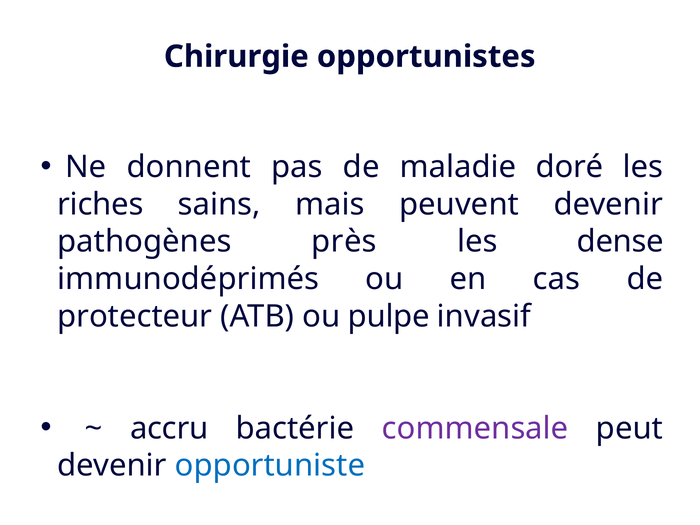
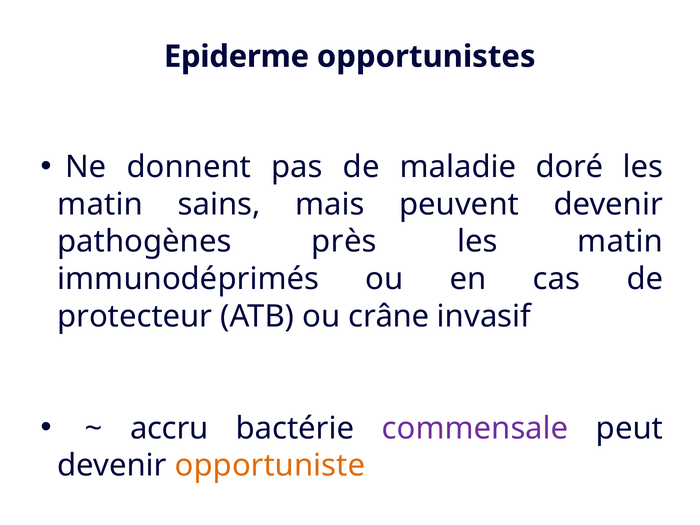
Chirurgie: Chirurgie -> Epiderme
riches at (100, 204): riches -> matin
dense at (620, 242): dense -> matin
pulpe: pulpe -> crâne
opportuniste colour: blue -> orange
